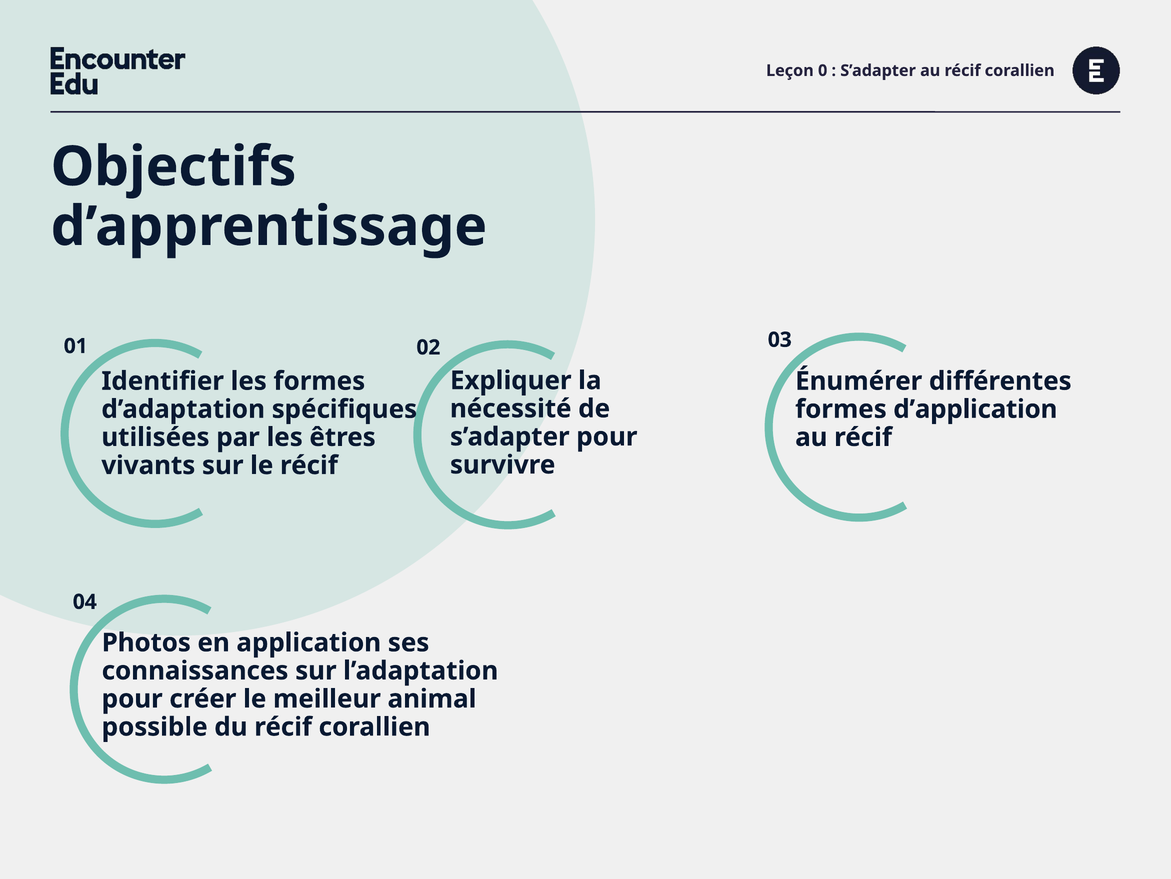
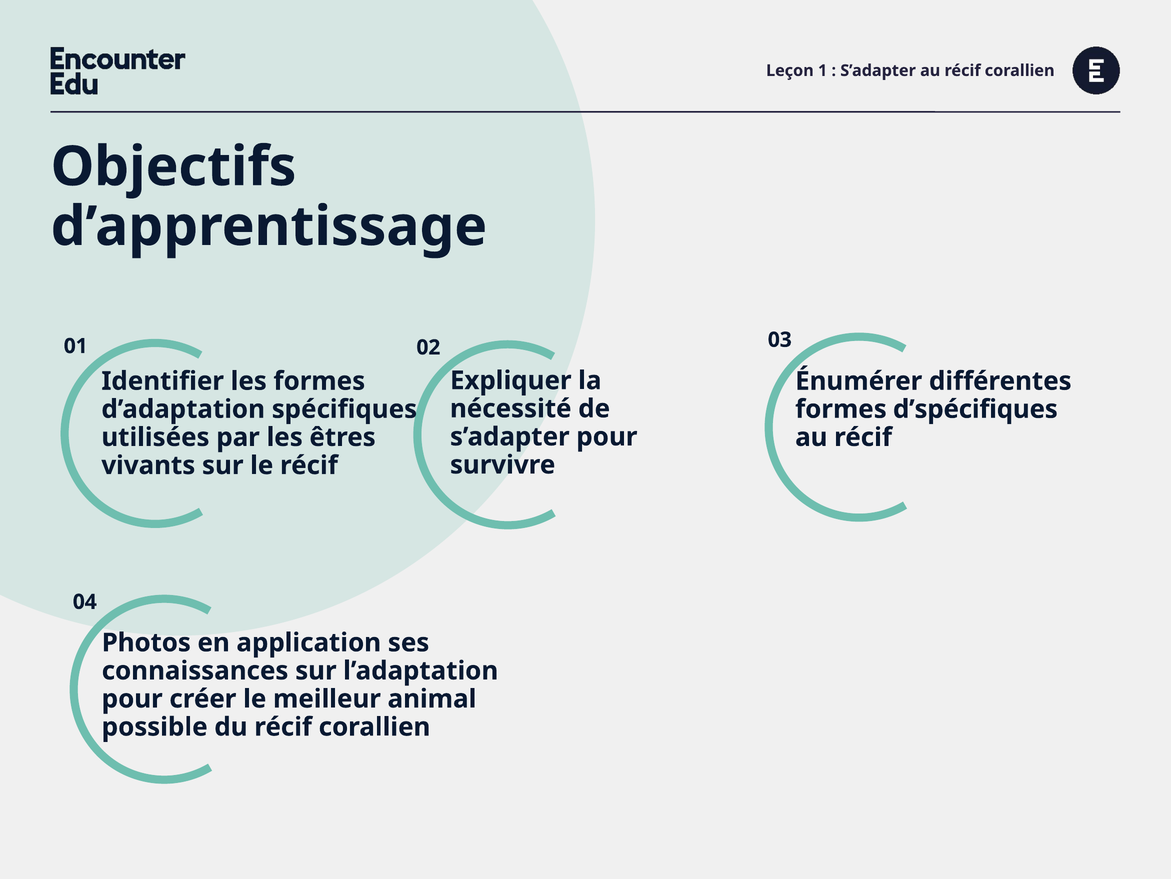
0: 0 -> 1
d’application: d’application -> d’spécifiques
